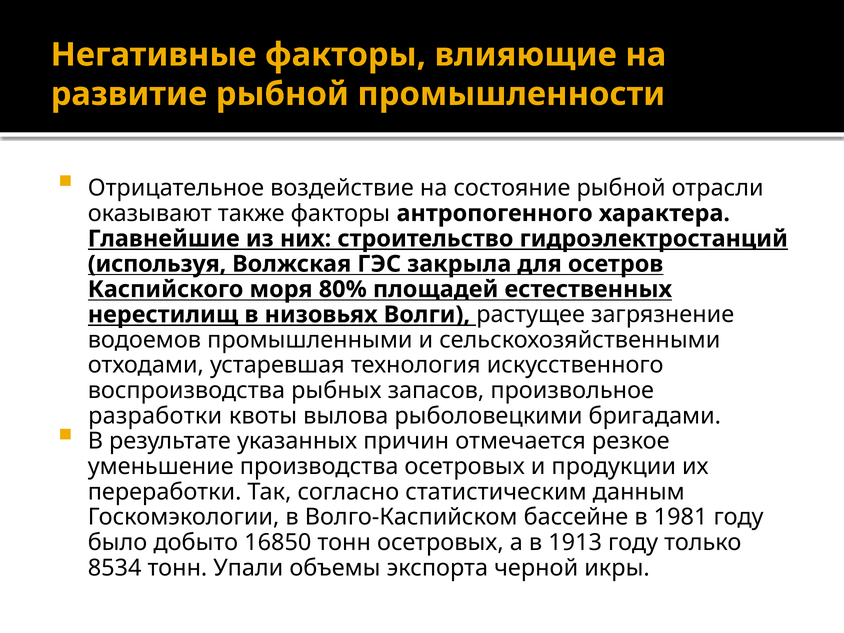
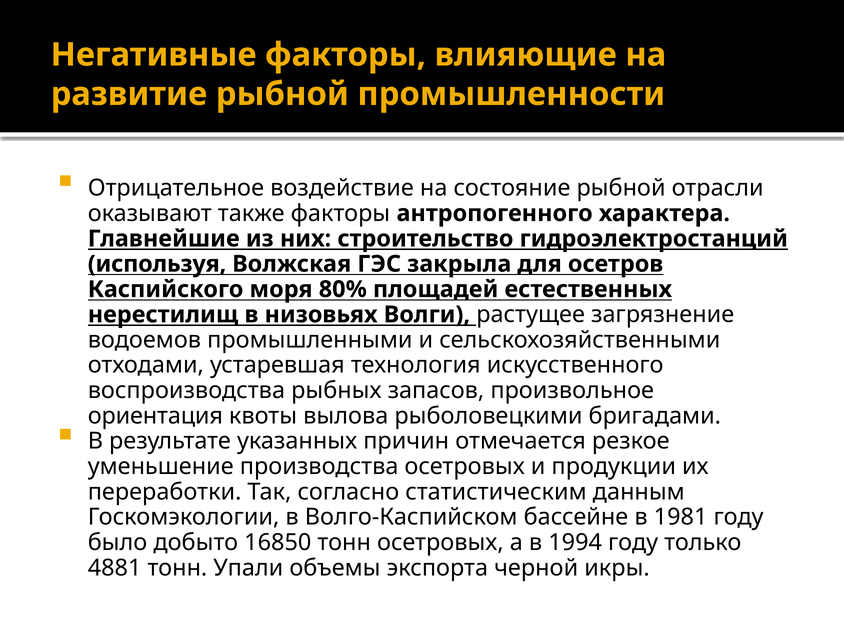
разработки: разработки -> ориентация
1913: 1913 -> 1994
8534: 8534 -> 4881
